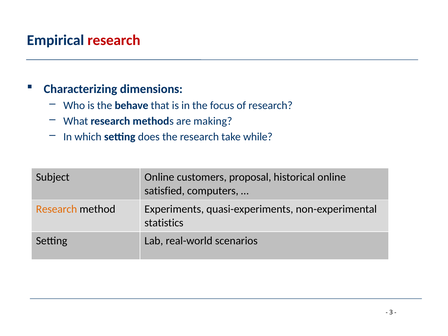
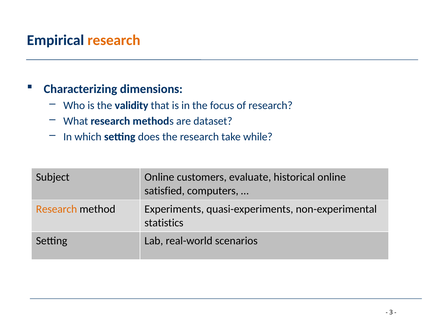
research at (114, 40) colour: red -> orange
behave: behave -> validity
making: making -> dataset
proposal: proposal -> evaluate
